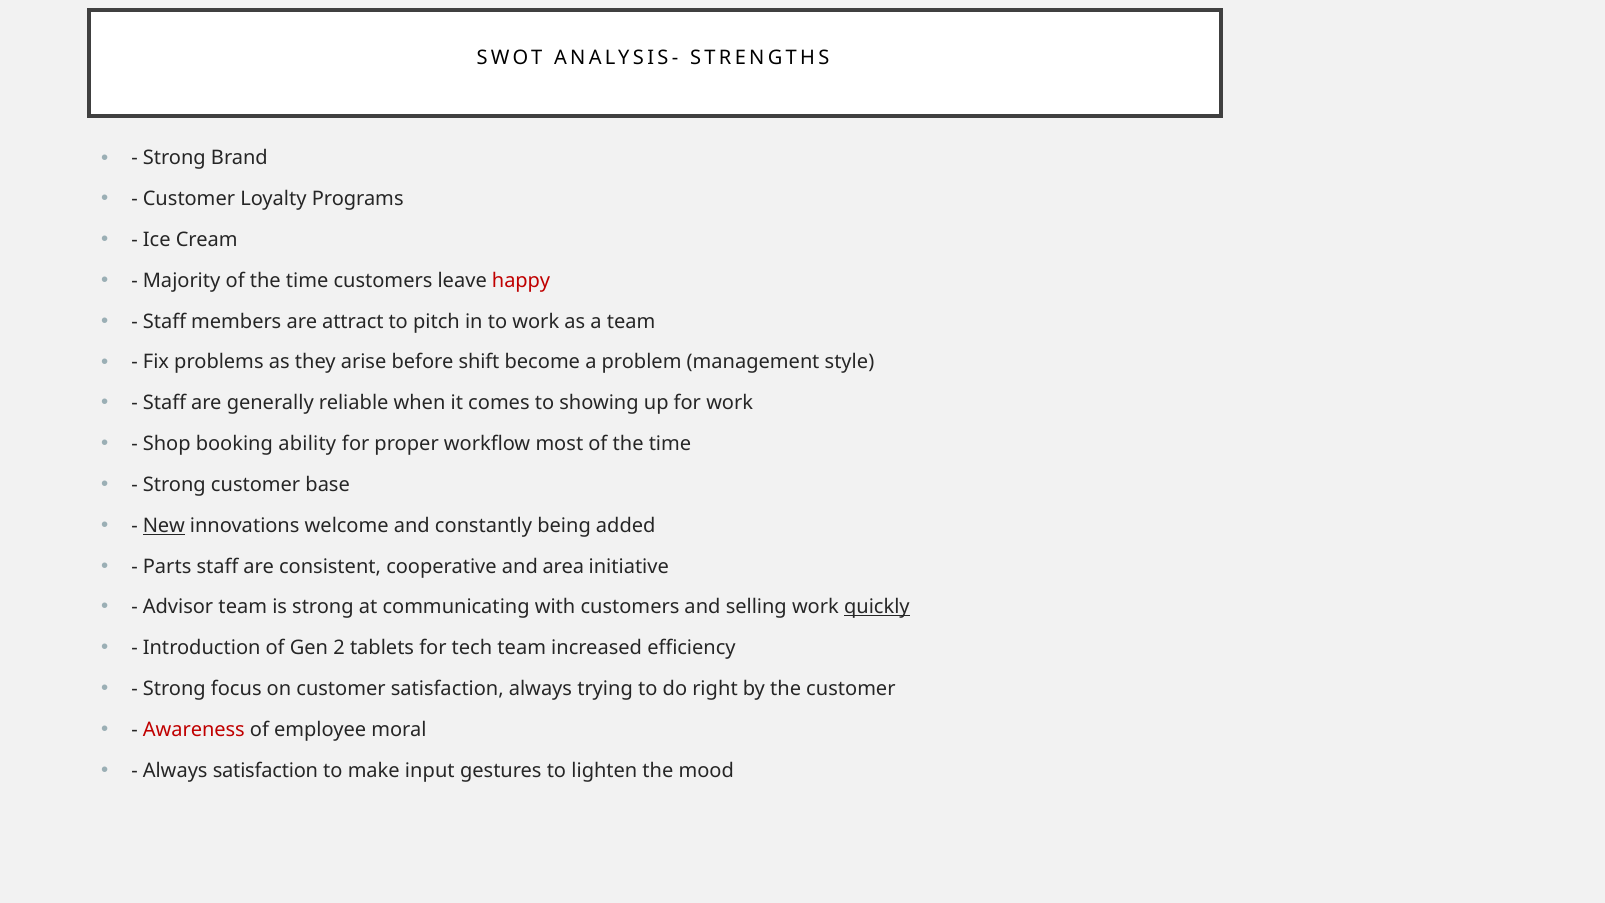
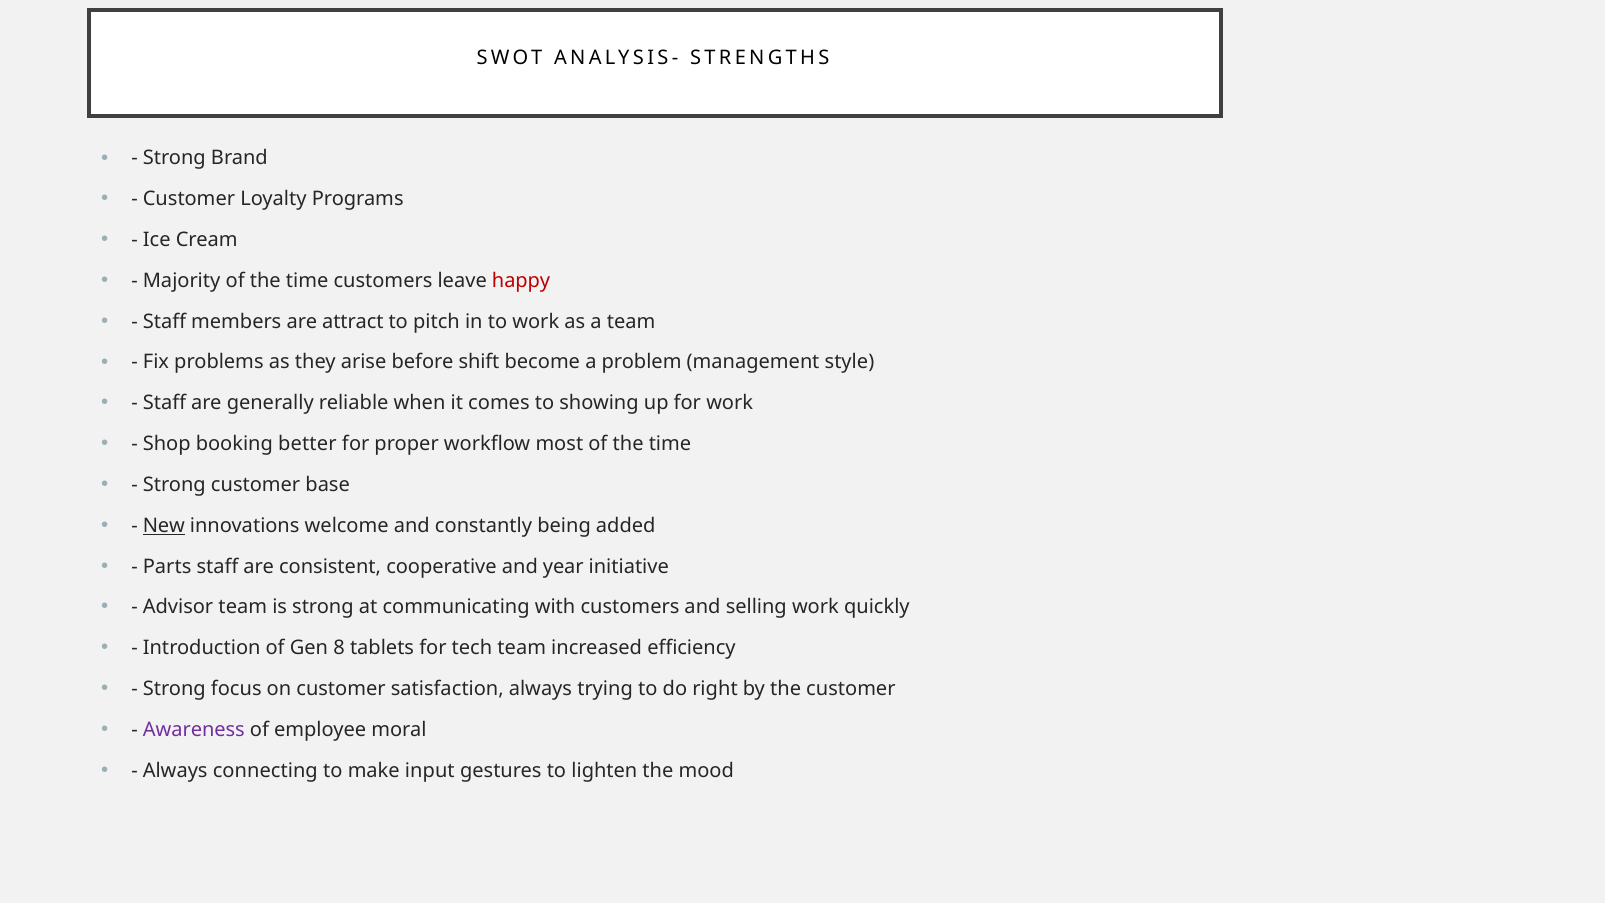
ability: ability -> better
area: area -> year
quickly underline: present -> none
2: 2 -> 8
Awareness colour: red -> purple
Always satisfaction: satisfaction -> connecting
